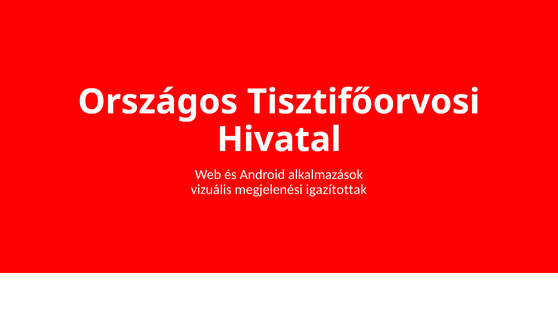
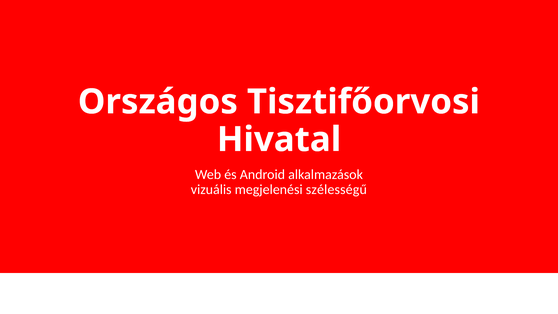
igazítottak: igazítottak -> szélességű
